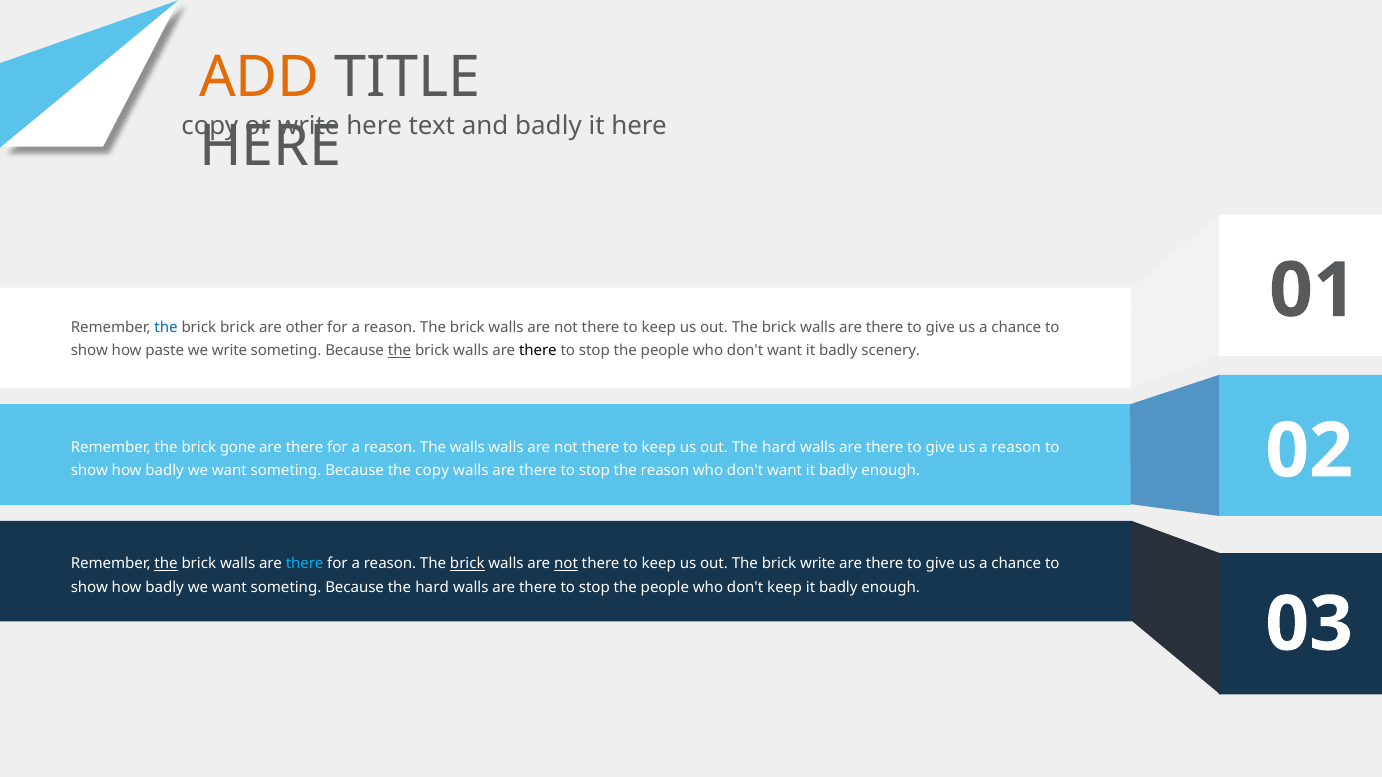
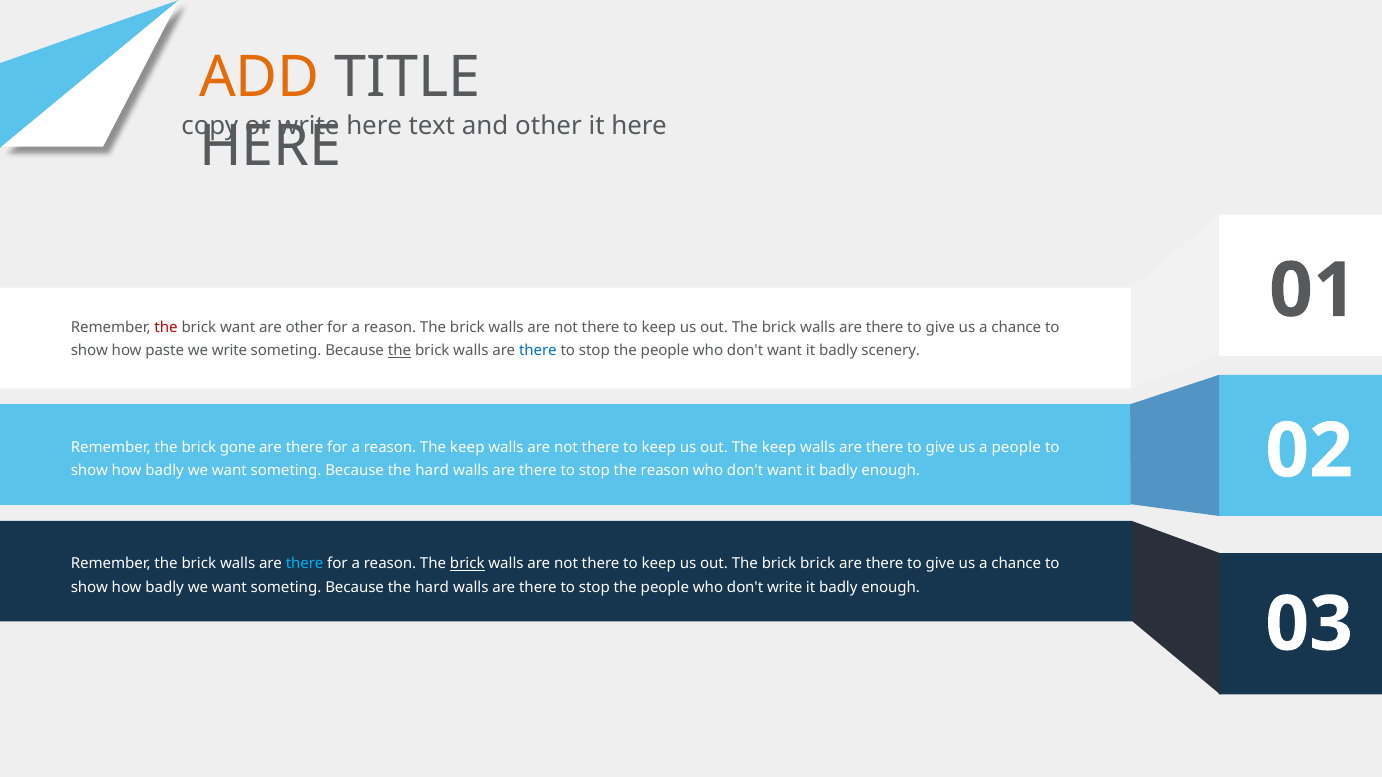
and badly: badly -> other
the at (166, 327) colour: blue -> red
brick brick: brick -> want
there at (538, 351) colour: black -> blue
reason The walls: walls -> keep
out The hard: hard -> keep
us a reason: reason -> people
copy at (432, 471): copy -> hard
the at (166, 564) underline: present -> none
not at (566, 564) underline: present -> none
brick write: write -> brick
don't keep: keep -> write
